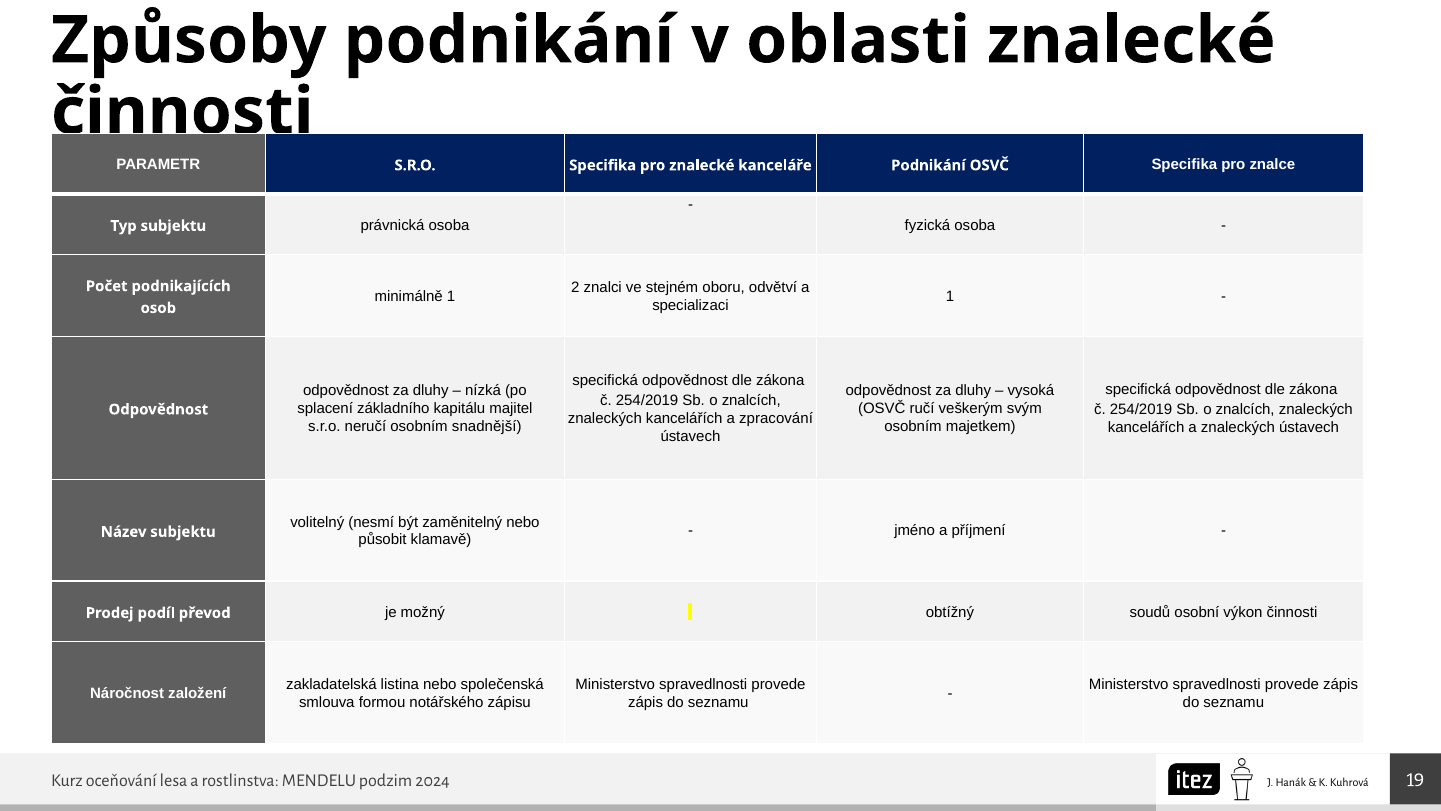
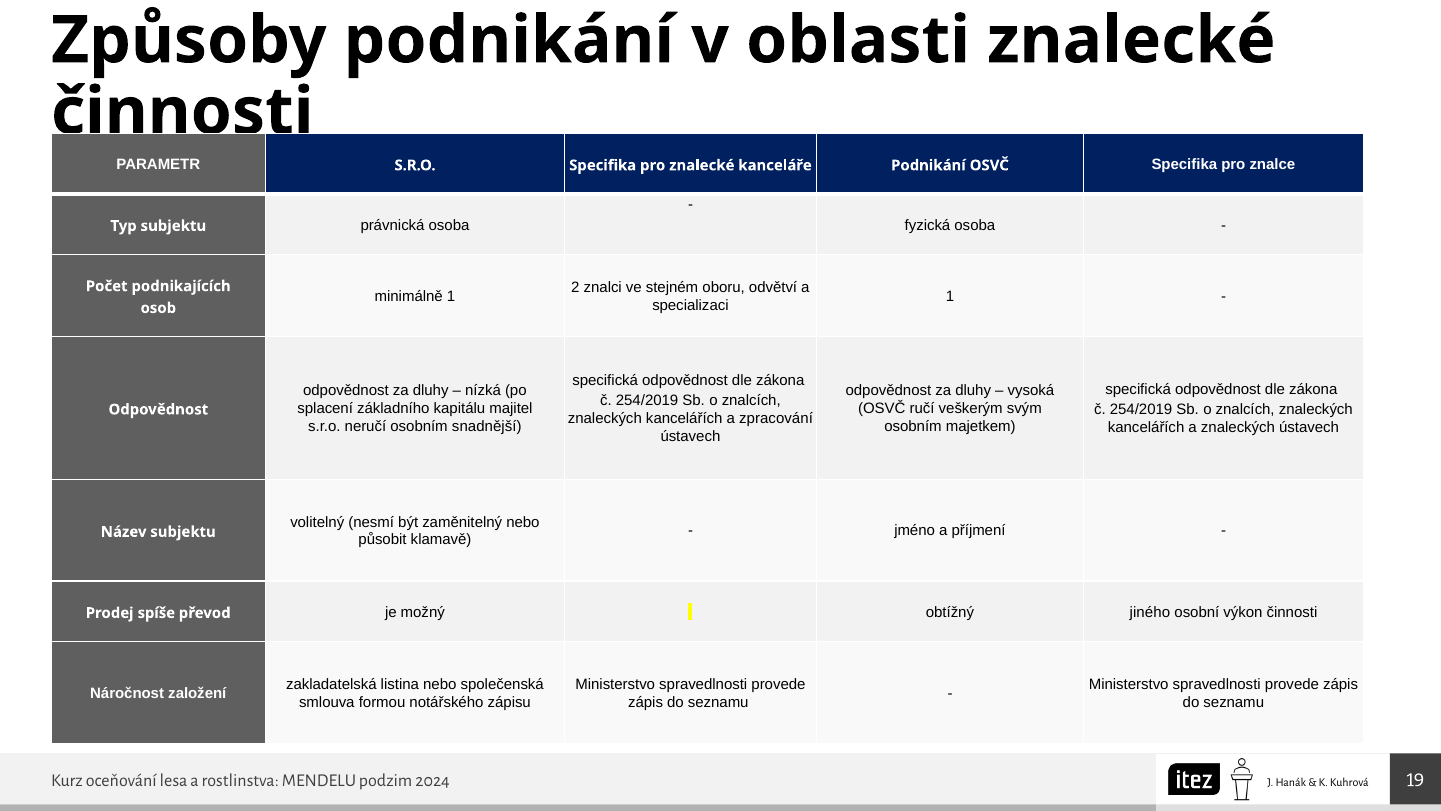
podíl: podíl -> spíše
soudů: soudů -> jiného
